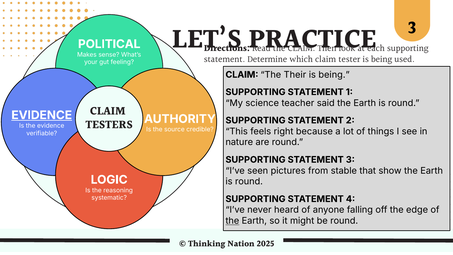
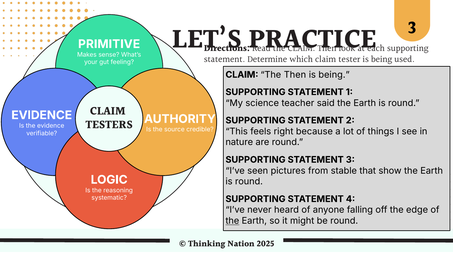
POLITICAL: POLITICAL -> PRIMITIVE
The Their: Their -> Then
EVIDENCE at (42, 115) underline: present -> none
